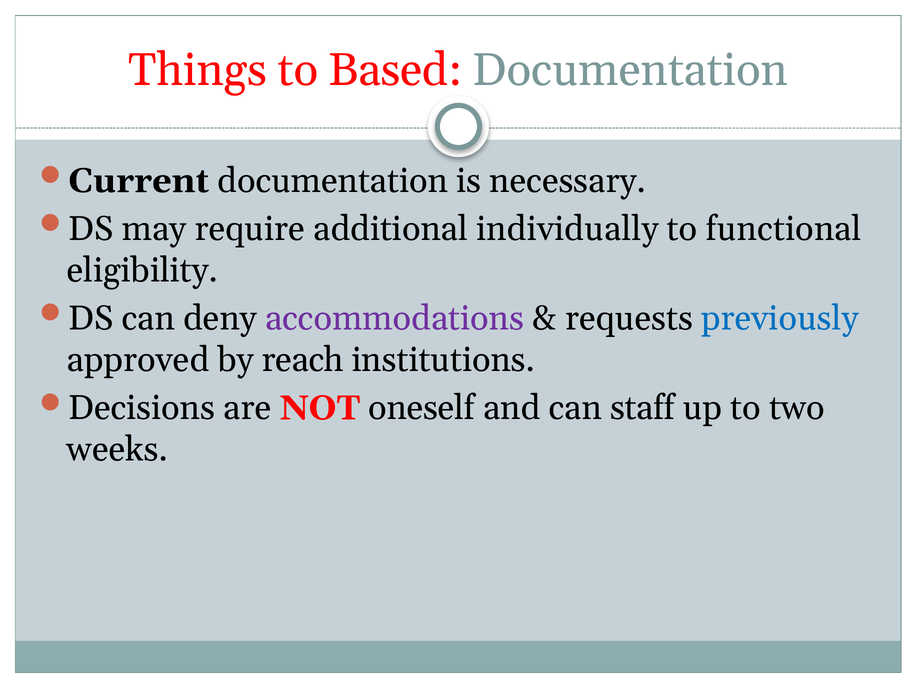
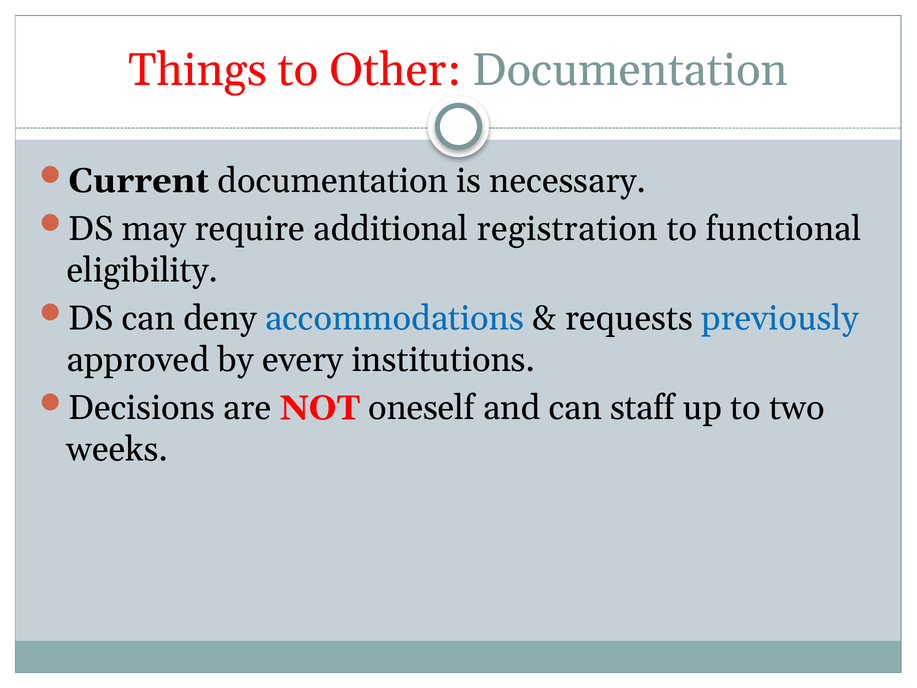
Based: Based -> Other
individually: individually -> registration
accommodations colour: purple -> blue
reach: reach -> every
